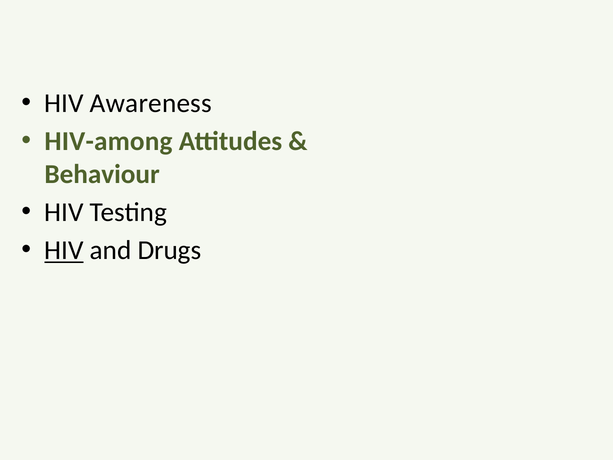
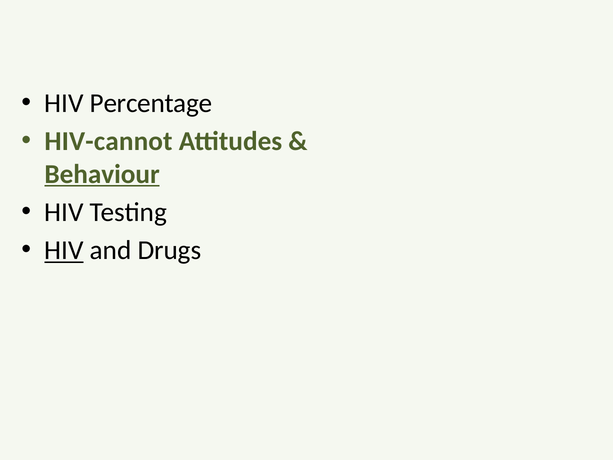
Awareness: Awareness -> Percentage
HIV-among: HIV-among -> HIV-cannot
Behaviour underline: none -> present
